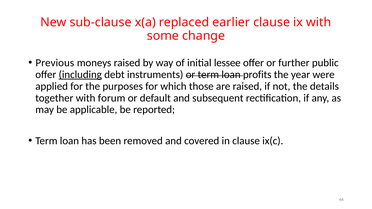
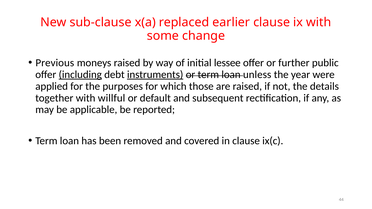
instruments underline: none -> present
profits: profits -> unless
forum: forum -> willful
